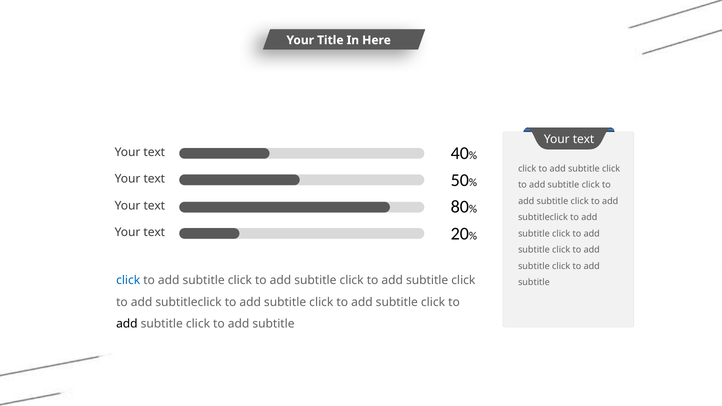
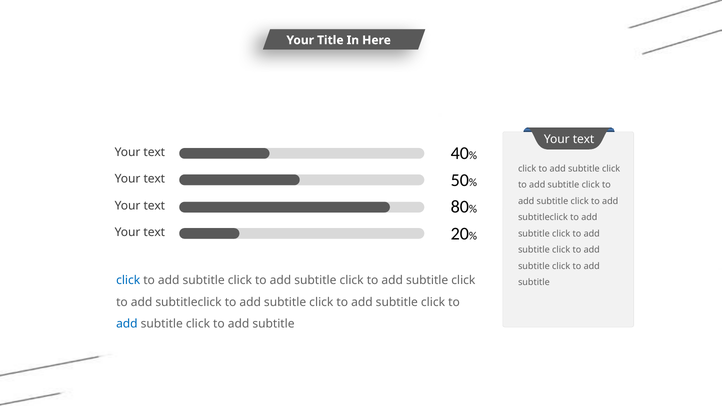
add at (127, 324) colour: black -> blue
